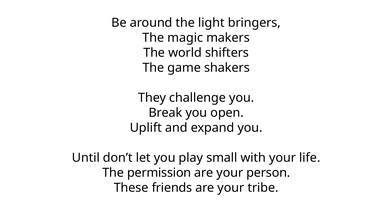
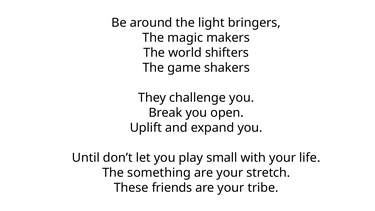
permission: permission -> something
person: person -> stretch
